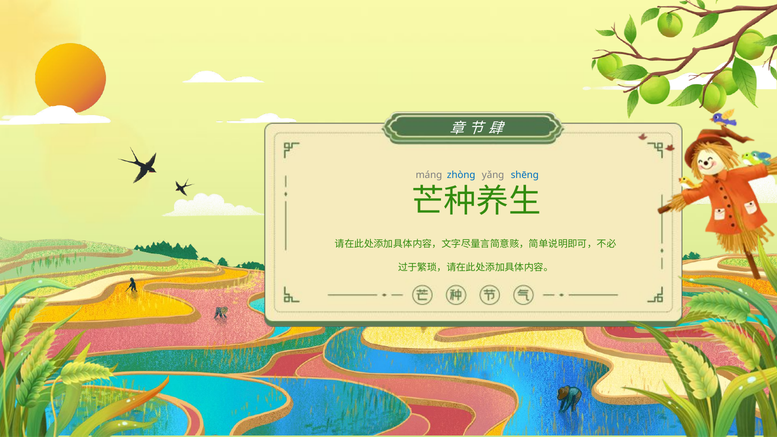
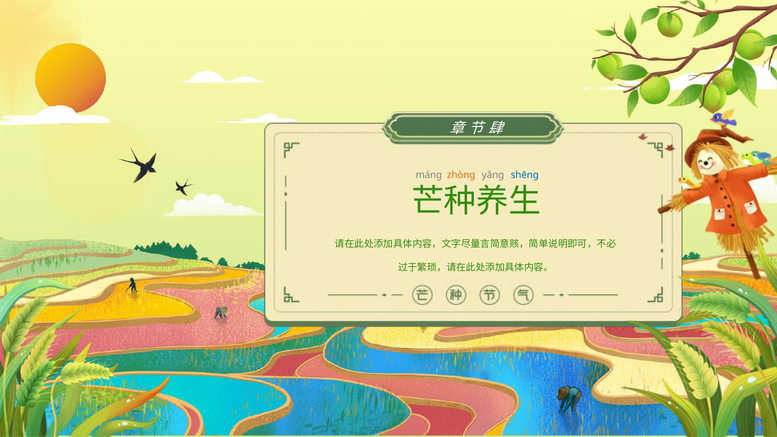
zhòng colour: blue -> orange
